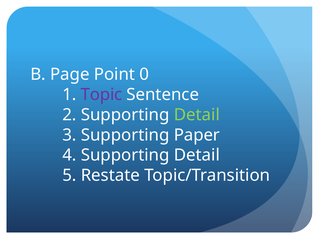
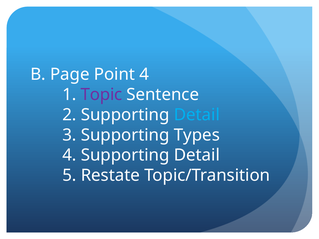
Point 0: 0 -> 4
Detail at (197, 115) colour: light green -> light blue
Paper: Paper -> Types
